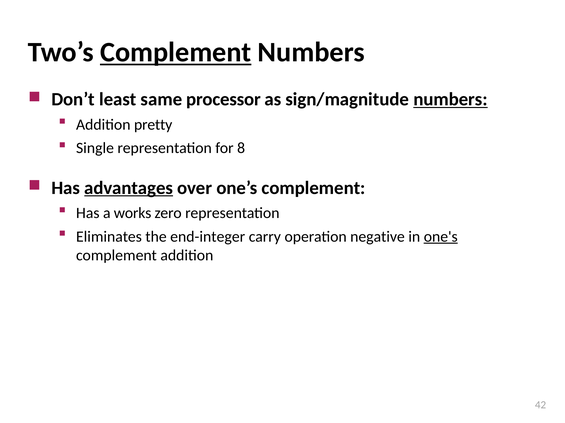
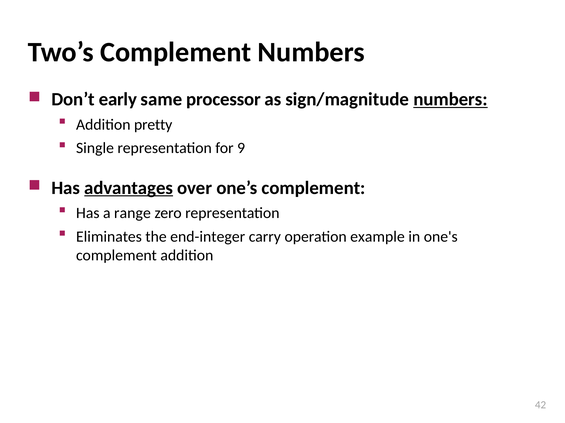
Complement at (176, 52) underline: present -> none
least: least -> early
8: 8 -> 9
works: works -> range
negative: negative -> example
one's underline: present -> none
